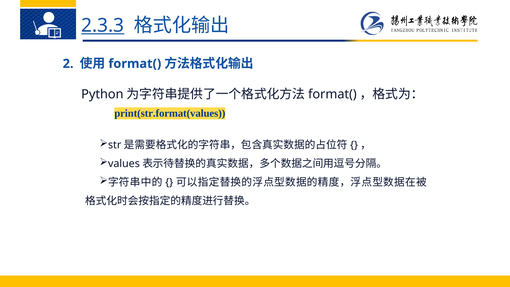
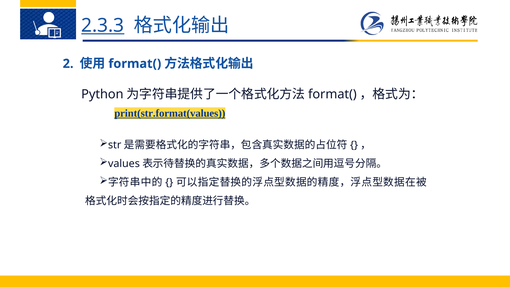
print(str.format(values underline: none -> present
